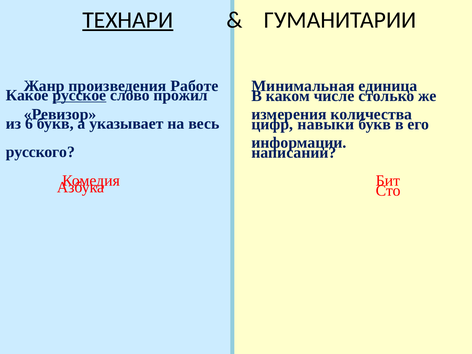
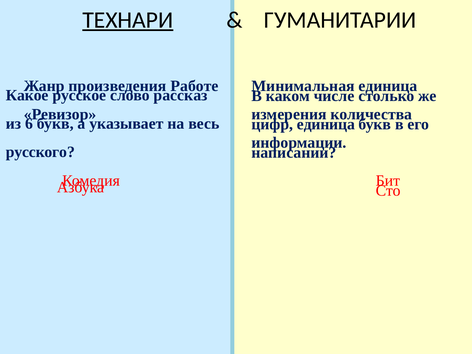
русское underline: present -> none
прожил: прожил -> рассказ
навыки at (326, 124): навыки -> единица
